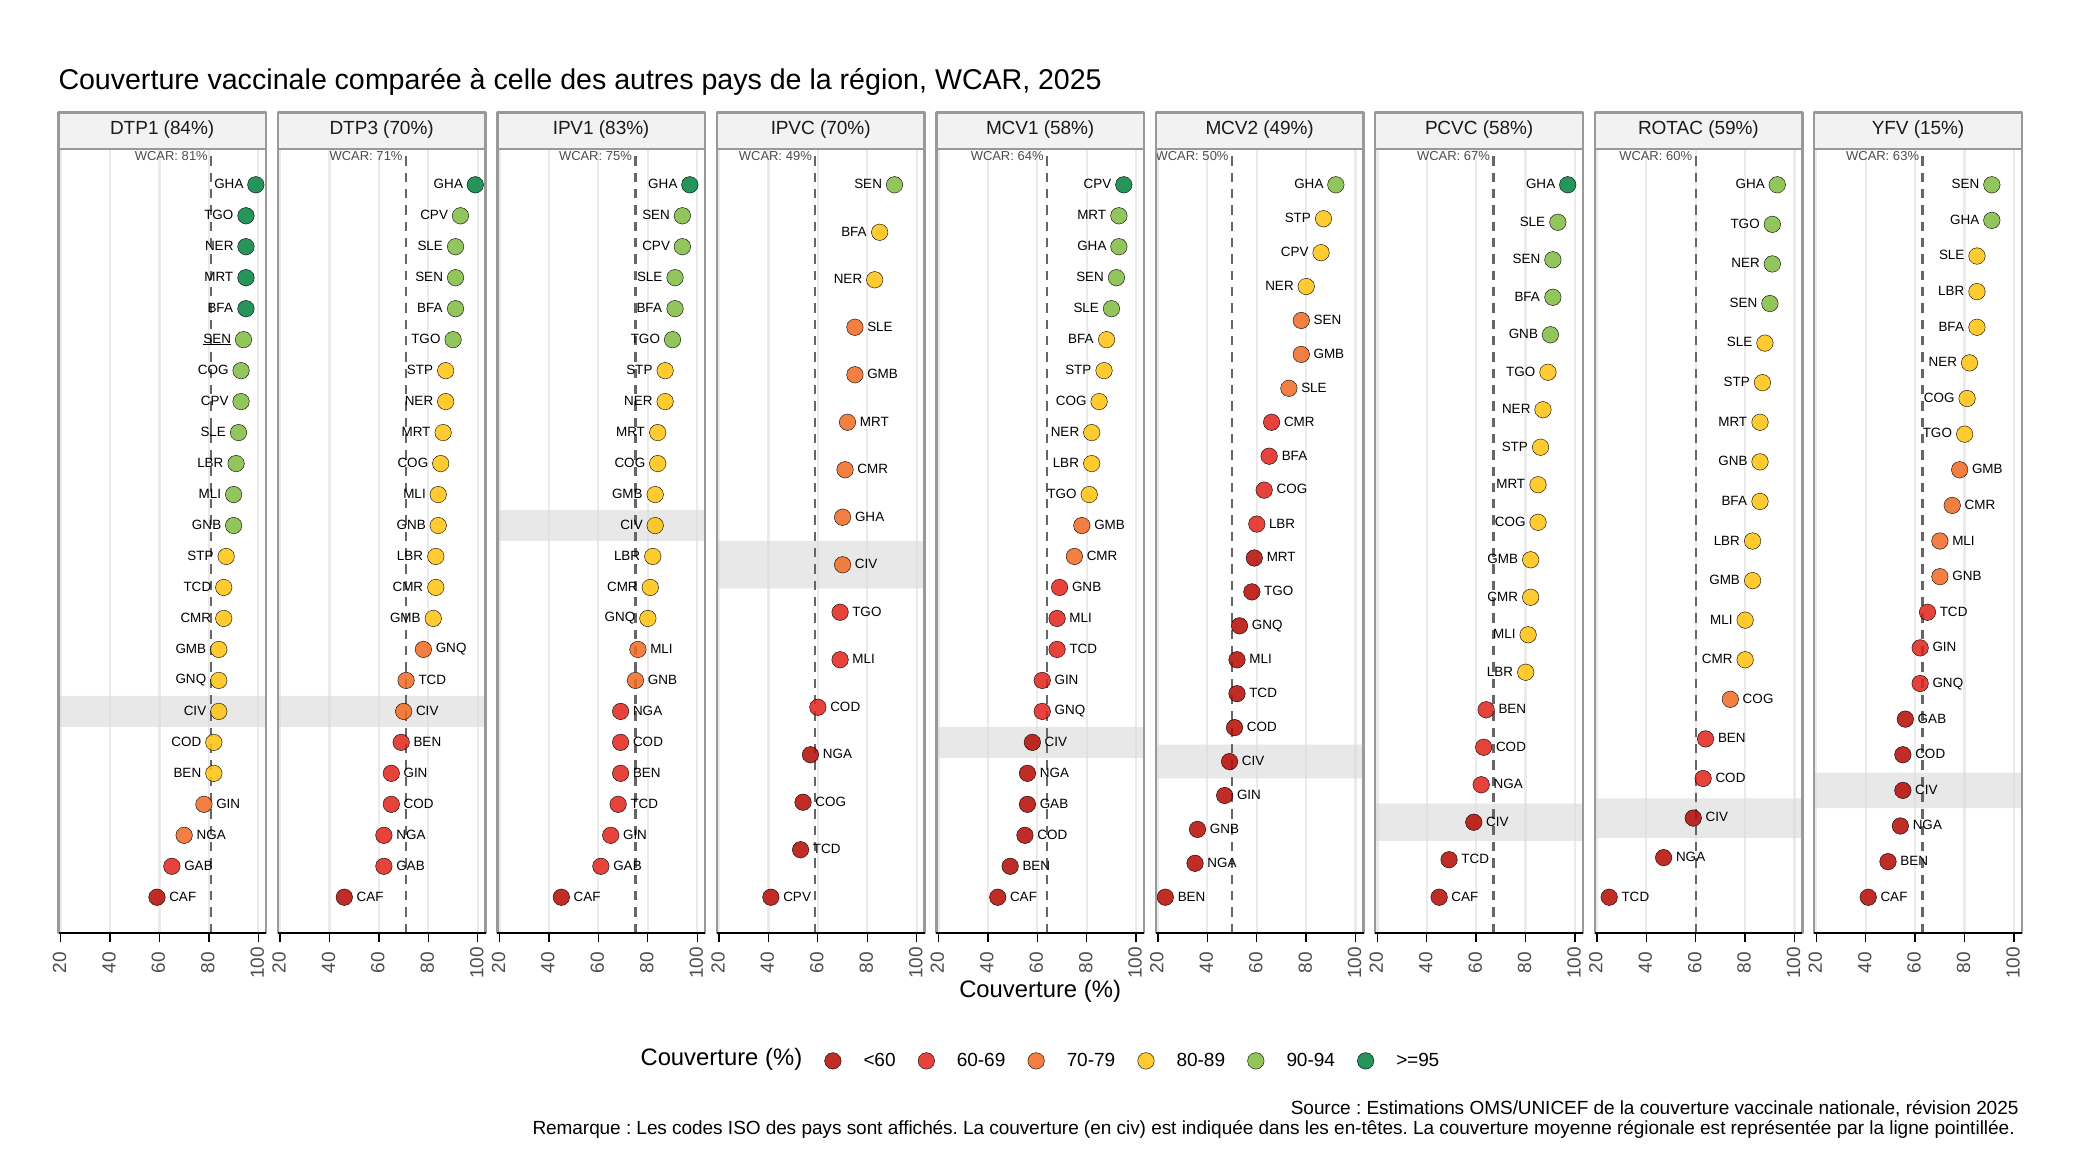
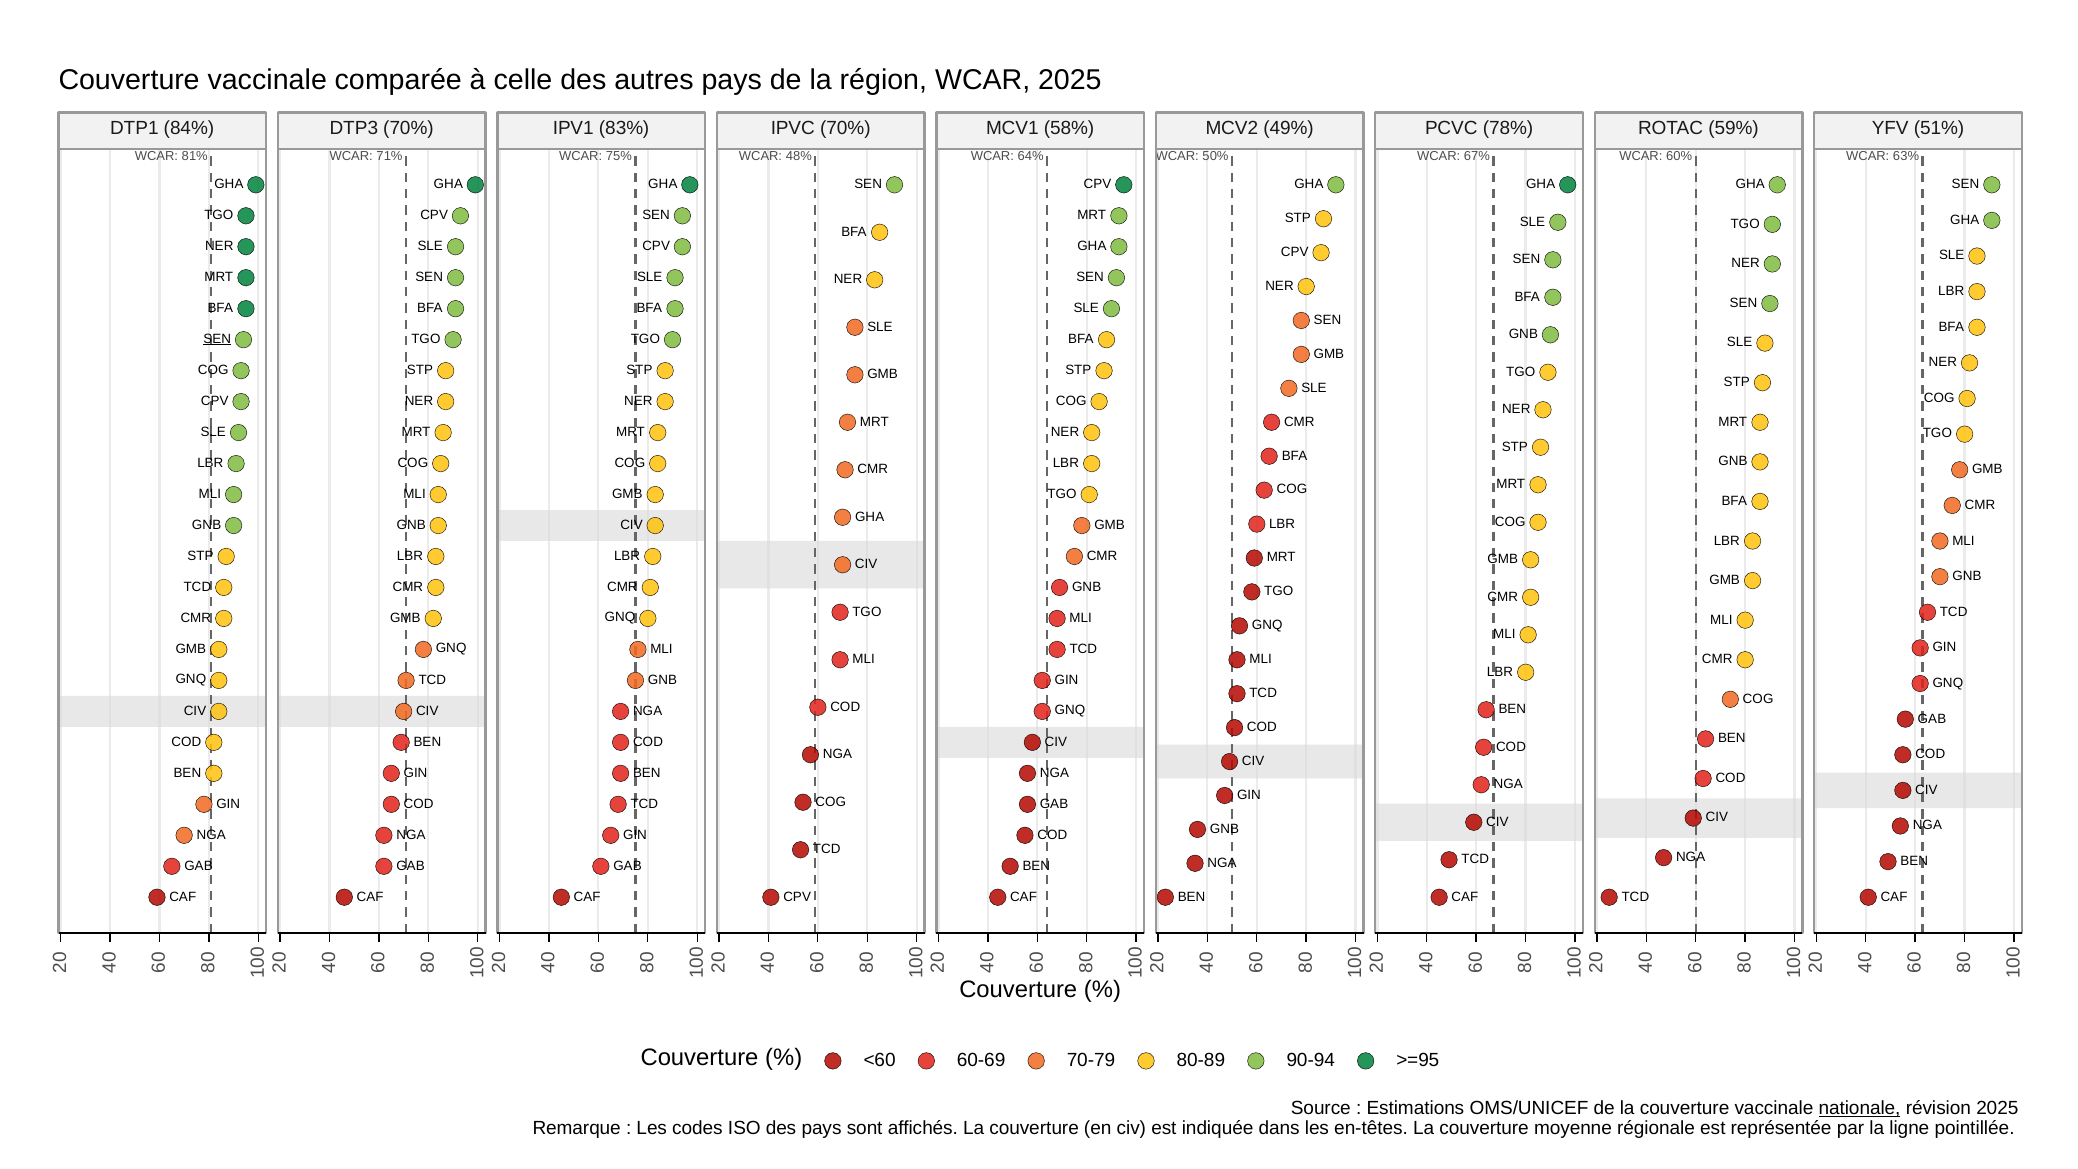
PCVC 58%: 58% -> 78%
15%: 15% -> 51%
WCAR 49%: 49% -> 48%
nationale underline: none -> present
